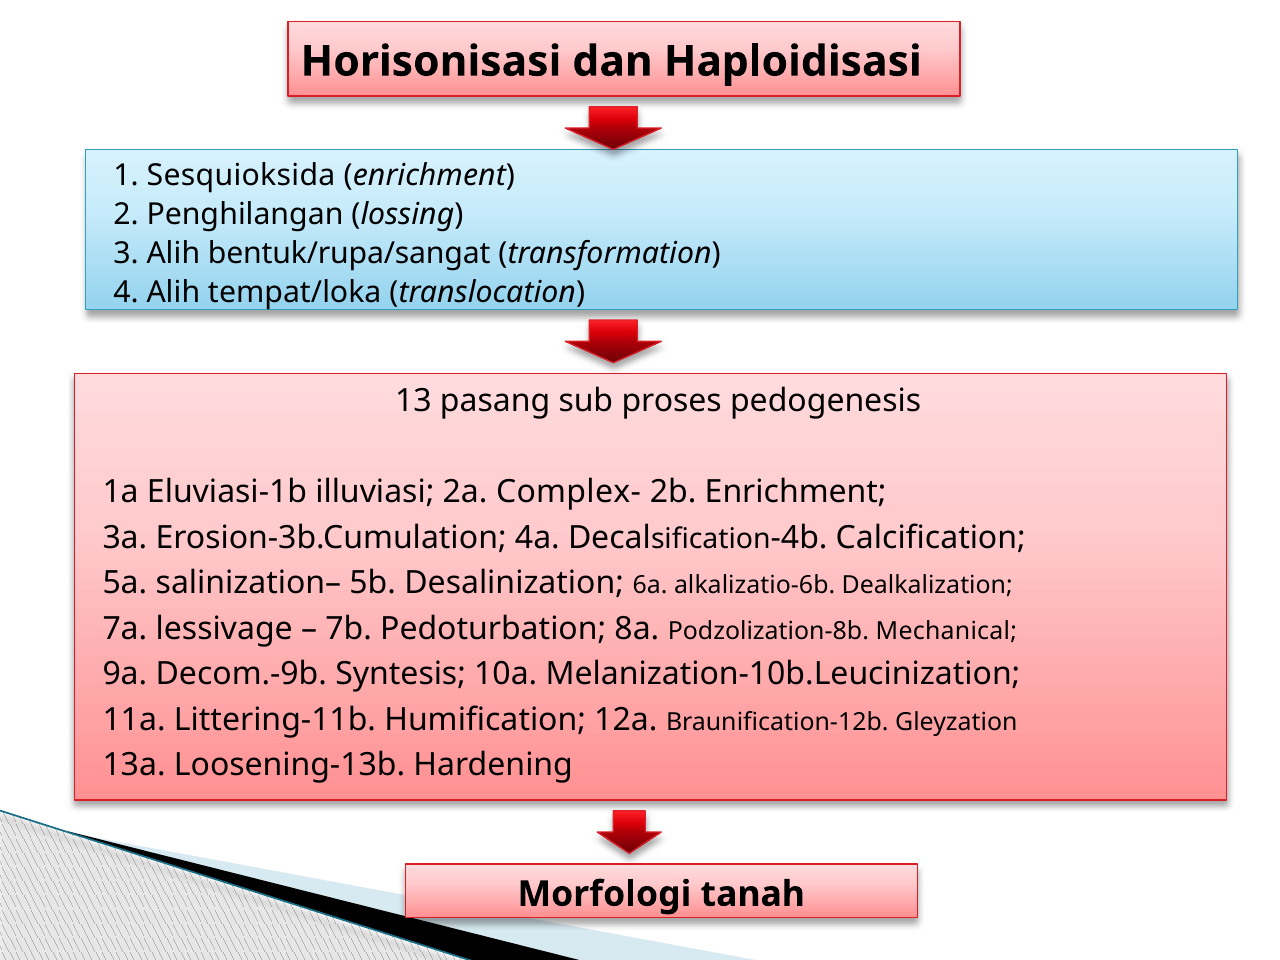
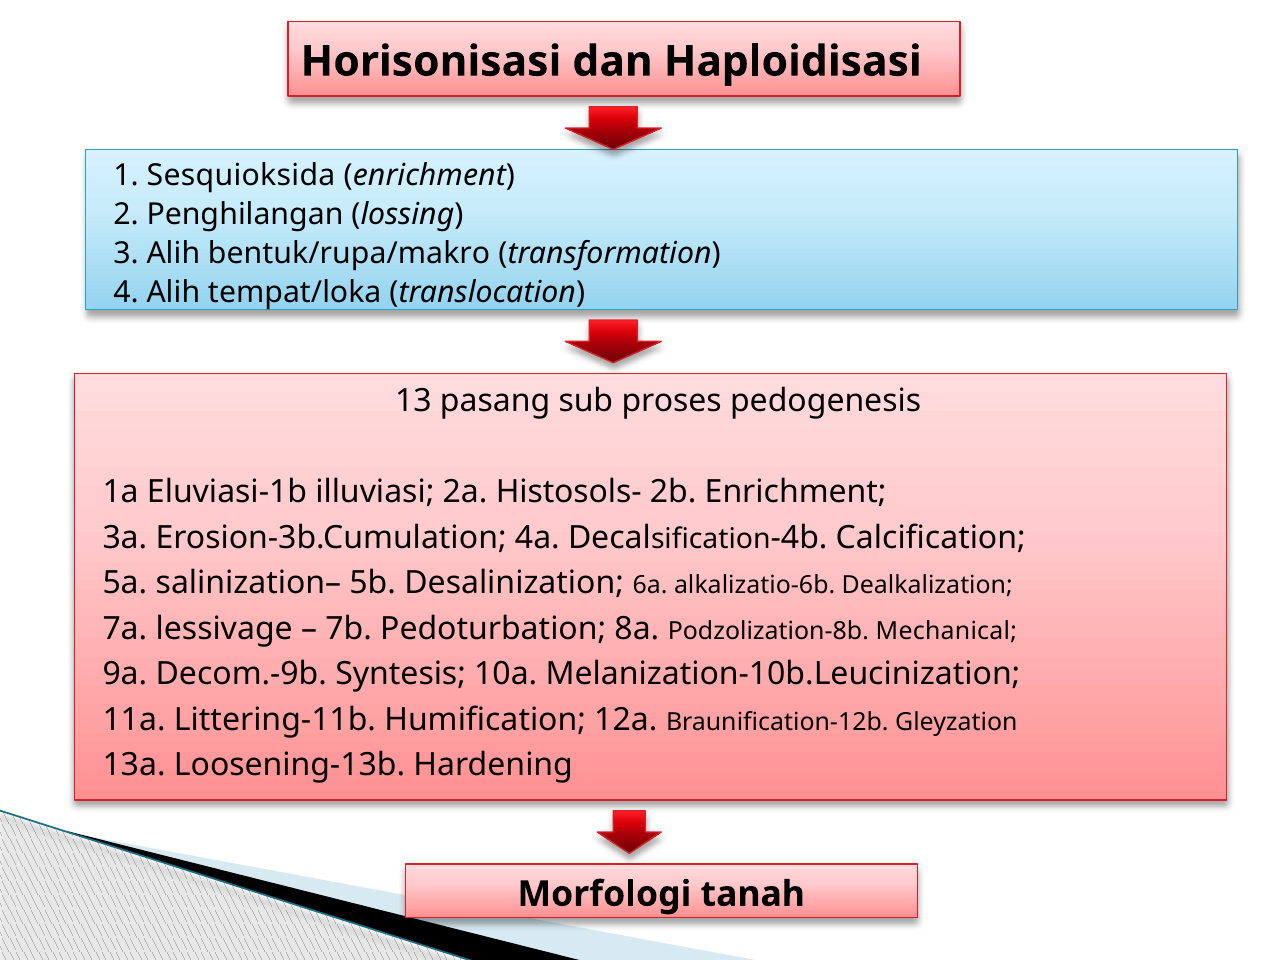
bentuk/rupa/sangat: bentuk/rupa/sangat -> bentuk/rupa/makro
Complex-: Complex- -> Histosols-
